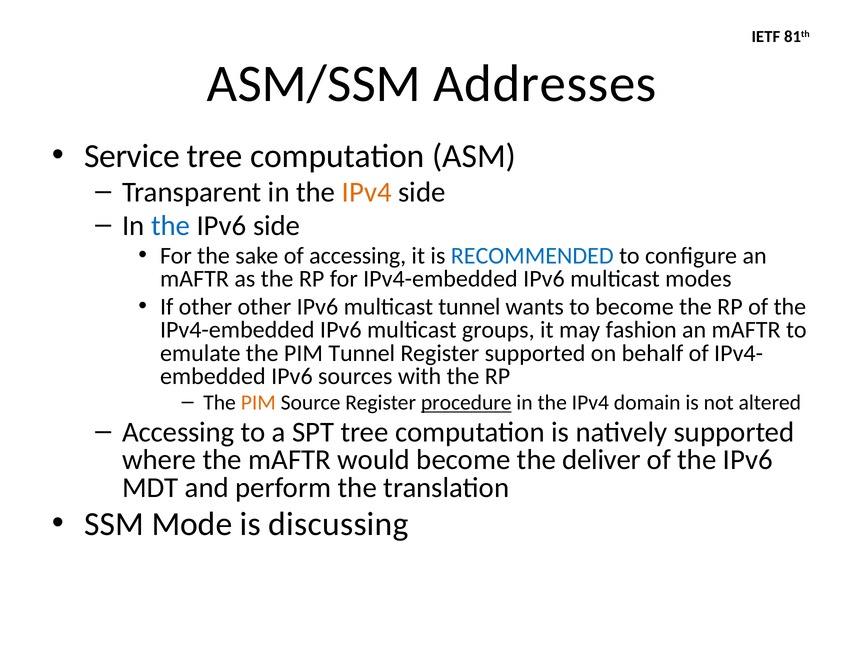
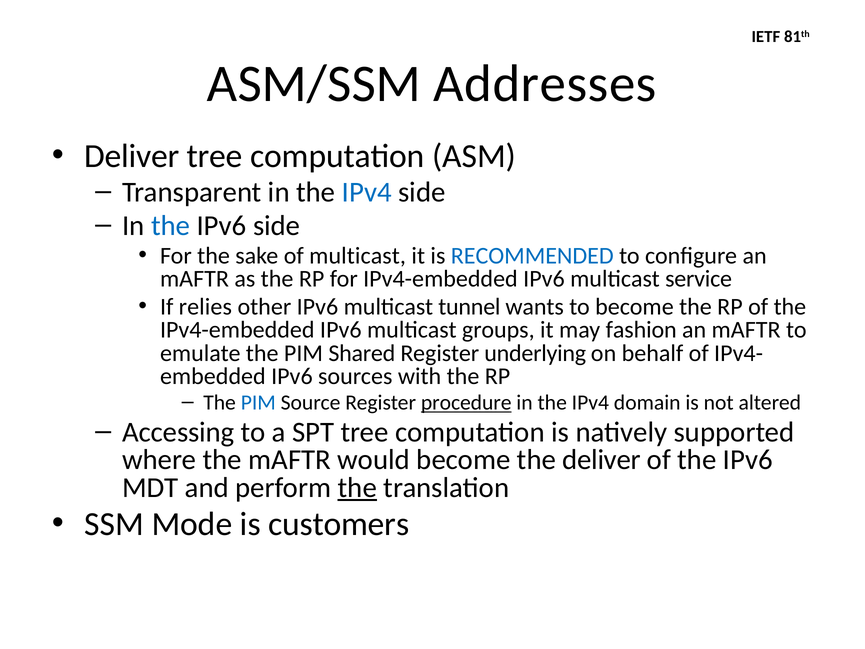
Service at (132, 156): Service -> Deliver
IPv4 at (367, 192) colour: orange -> blue
of accessing: accessing -> multicast
modes: modes -> service
If other: other -> relies
PIM Tunnel: Tunnel -> Shared
Register supported: supported -> underlying
PIM at (258, 402) colour: orange -> blue
the at (357, 487) underline: none -> present
discussing: discussing -> customers
